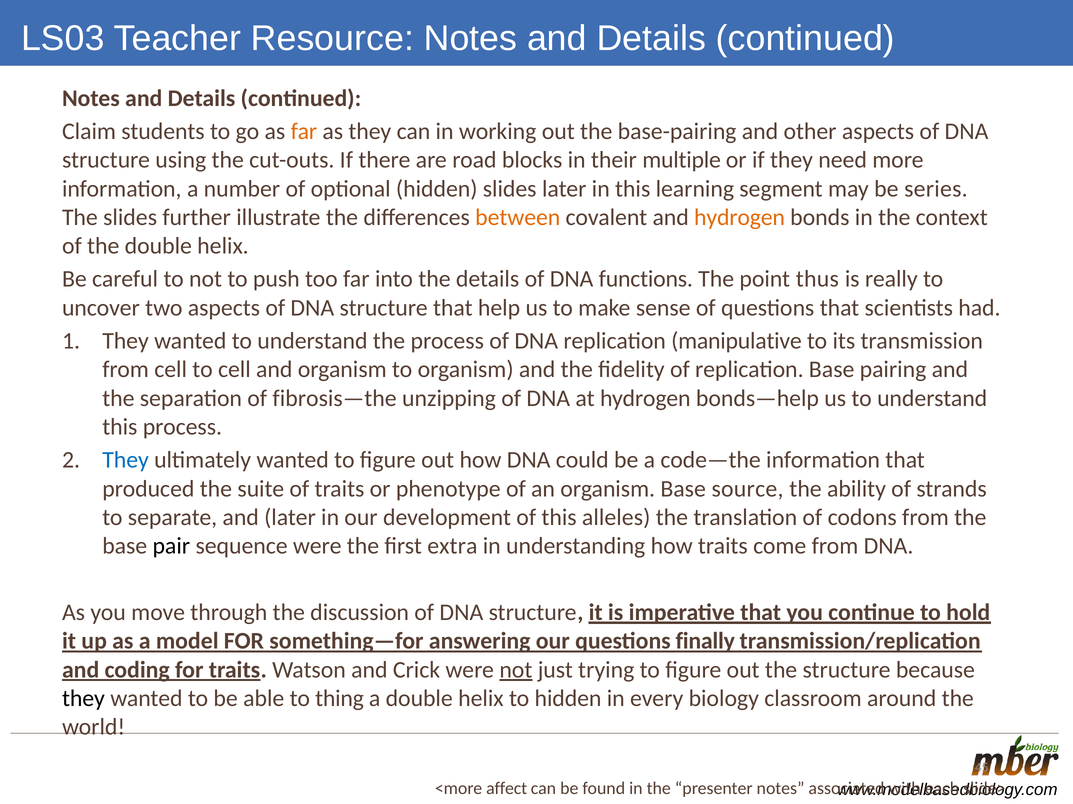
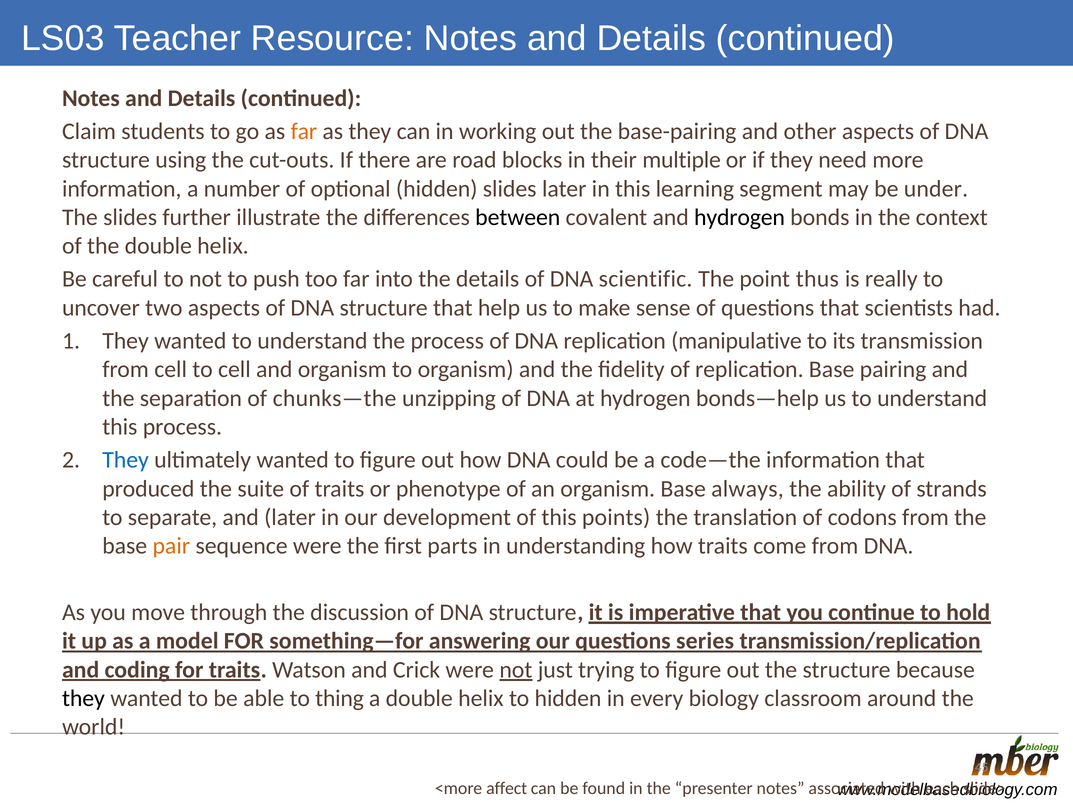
series: series -> under
between colour: orange -> black
hydrogen at (740, 217) colour: orange -> black
functions: functions -> scientific
fibrosis—the: fibrosis—the -> chunks—the
source: source -> always
alleles: alleles -> points
pair colour: black -> orange
extra: extra -> parts
finally: finally -> series
